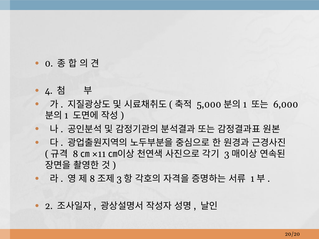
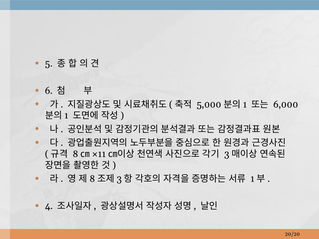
0: 0 -> 5
4: 4 -> 6
2: 2 -> 4
